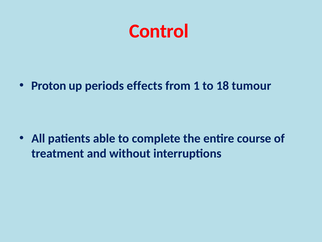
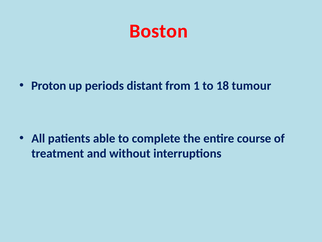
Control: Control -> Boston
effects: effects -> distant
